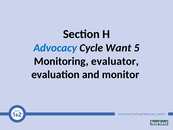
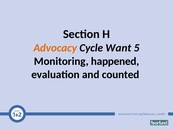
Advocacy colour: blue -> orange
evaluator: evaluator -> happened
monitor: monitor -> counted
